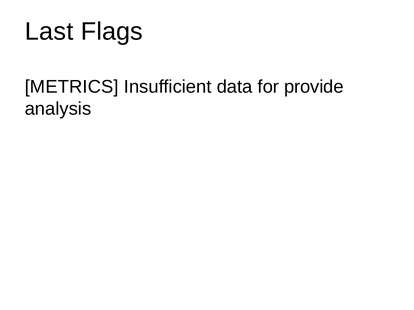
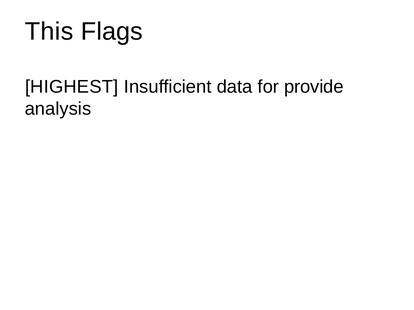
Last: Last -> This
METRICS: METRICS -> HIGHEST
